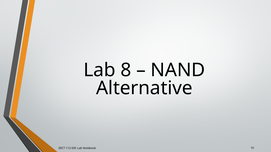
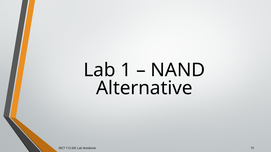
8: 8 -> 1
